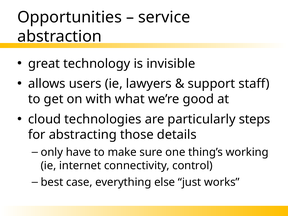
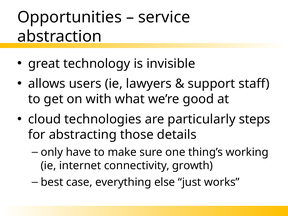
control: control -> growth
